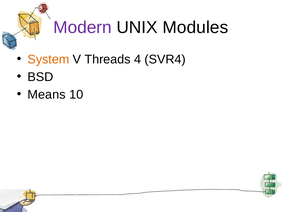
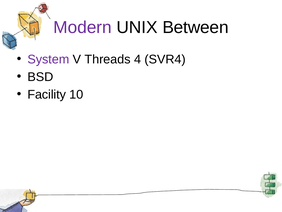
Modules: Modules -> Between
System colour: orange -> purple
Means: Means -> Facility
